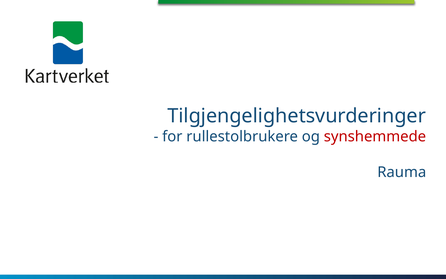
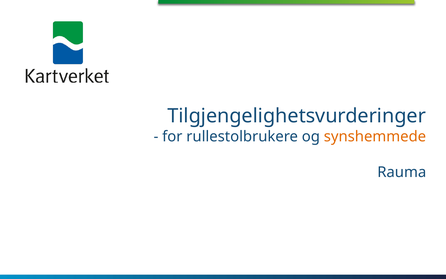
synshemmede colour: red -> orange
